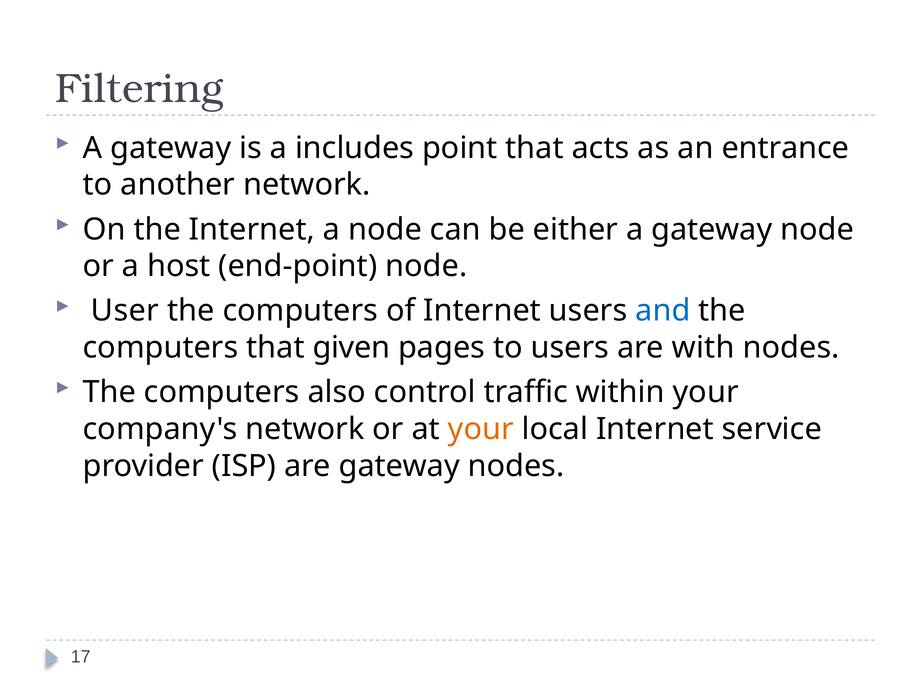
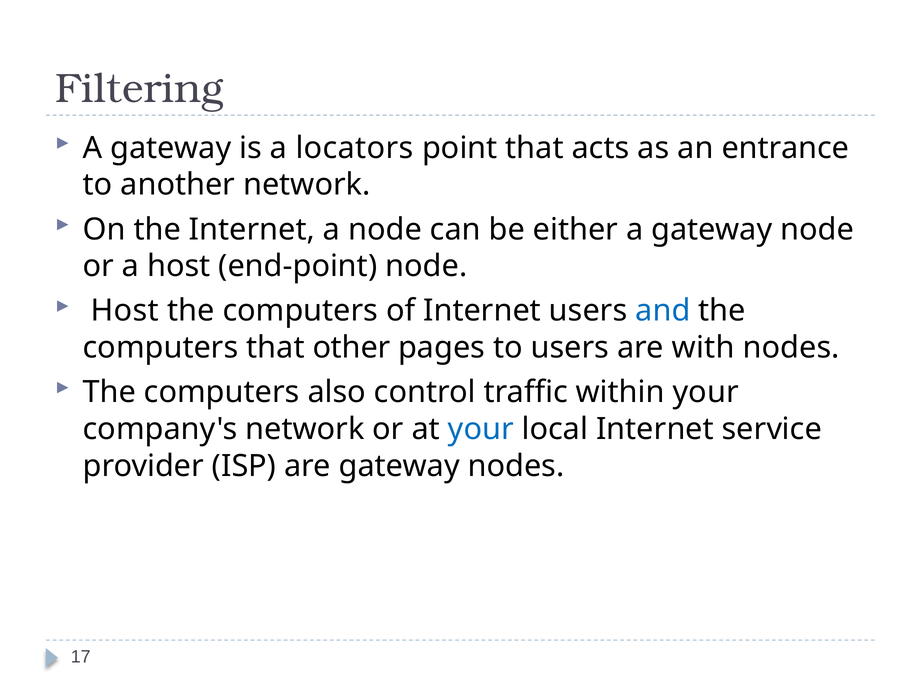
includes: includes -> locators
User at (125, 311): User -> Host
given: given -> other
your at (481, 429) colour: orange -> blue
